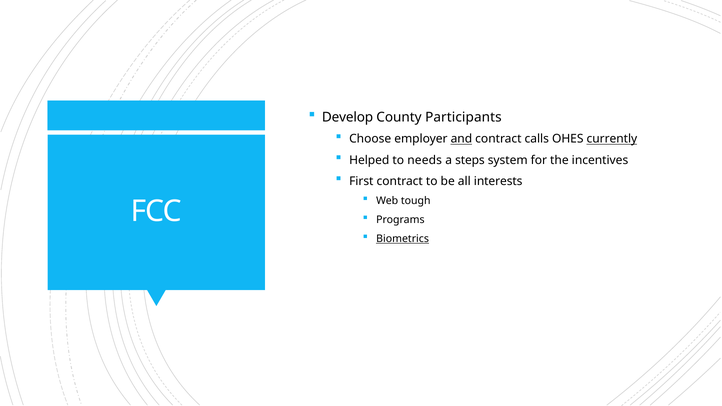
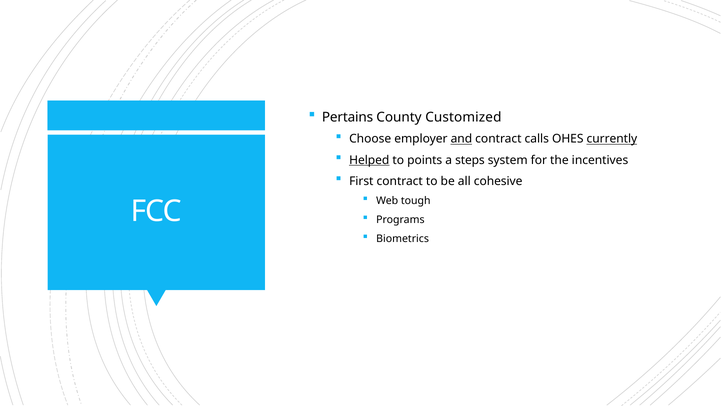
Develop: Develop -> Pertains
Participants: Participants -> Customized
Helped underline: none -> present
needs: needs -> points
interests: interests -> cohesive
Biometrics underline: present -> none
